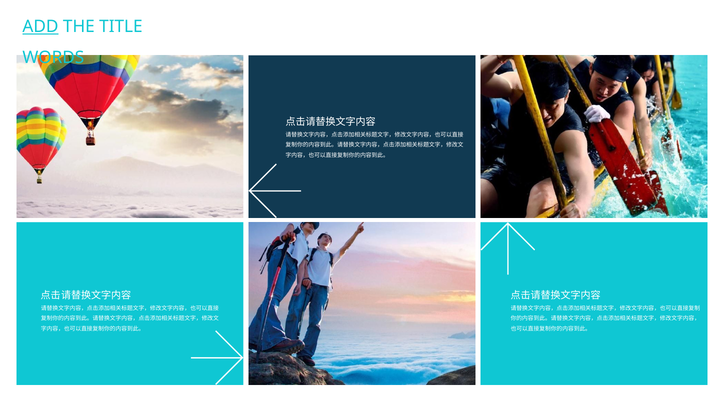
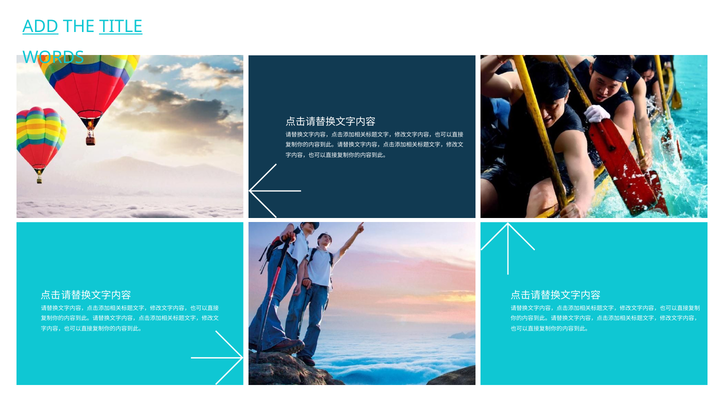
TITLE underline: none -> present
